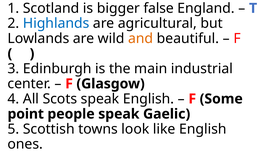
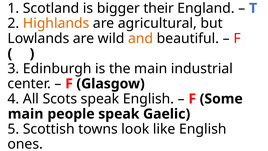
bigger false: false -> their
Highlands colour: blue -> orange
point at (26, 114): point -> main
